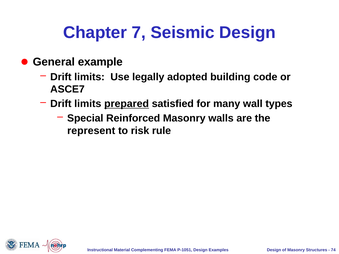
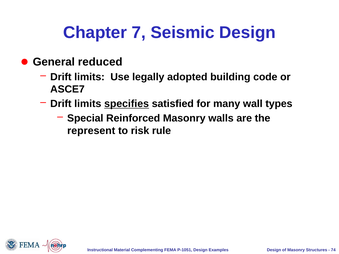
example: example -> reduced
prepared: prepared -> specifies
